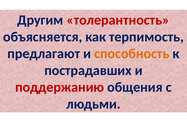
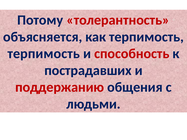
Другим: Другим -> Потому
предлагают at (44, 54): предлагают -> терпимость
способность colour: orange -> red
